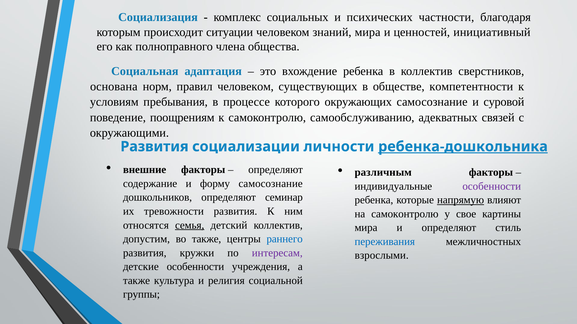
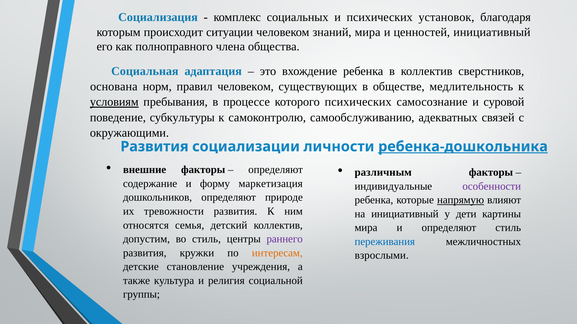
частности: частности -> установок
компетентности: компетентности -> медлительность
условиям underline: none -> present
которого окружающих: окружающих -> психических
поощрениям: поощрениям -> субкультуры
форму самосознание: самосознание -> маркетизация
семинар: семинар -> природе
на самоконтролю: самоконтролю -> инициативный
свое: свое -> дети
семья underline: present -> none
во также: также -> стиль
раннего colour: blue -> purple
интересам colour: purple -> orange
детские особенности: особенности -> становление
